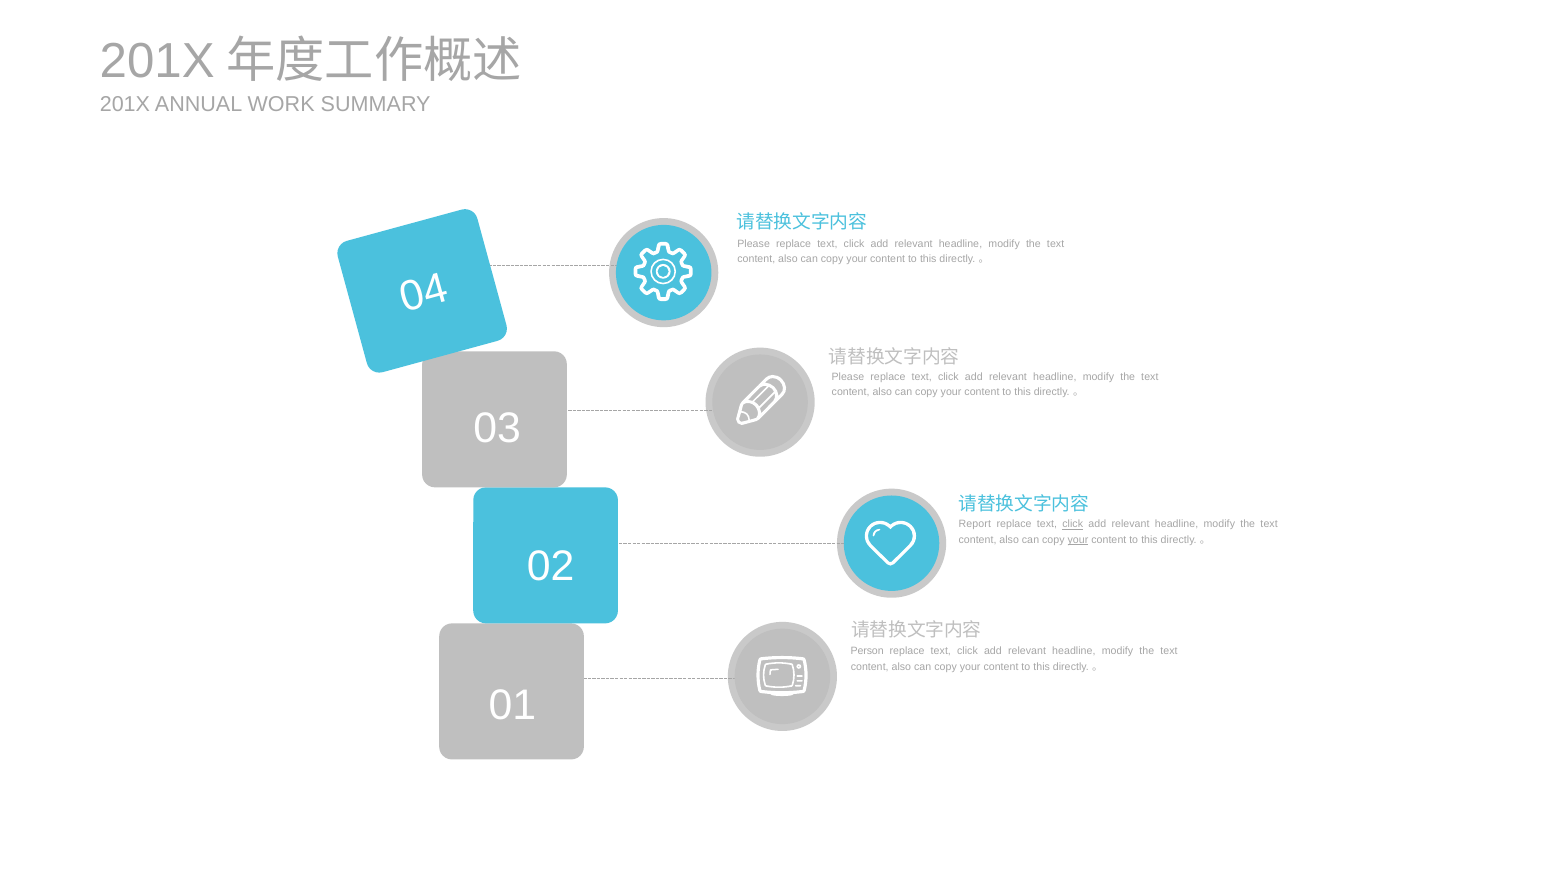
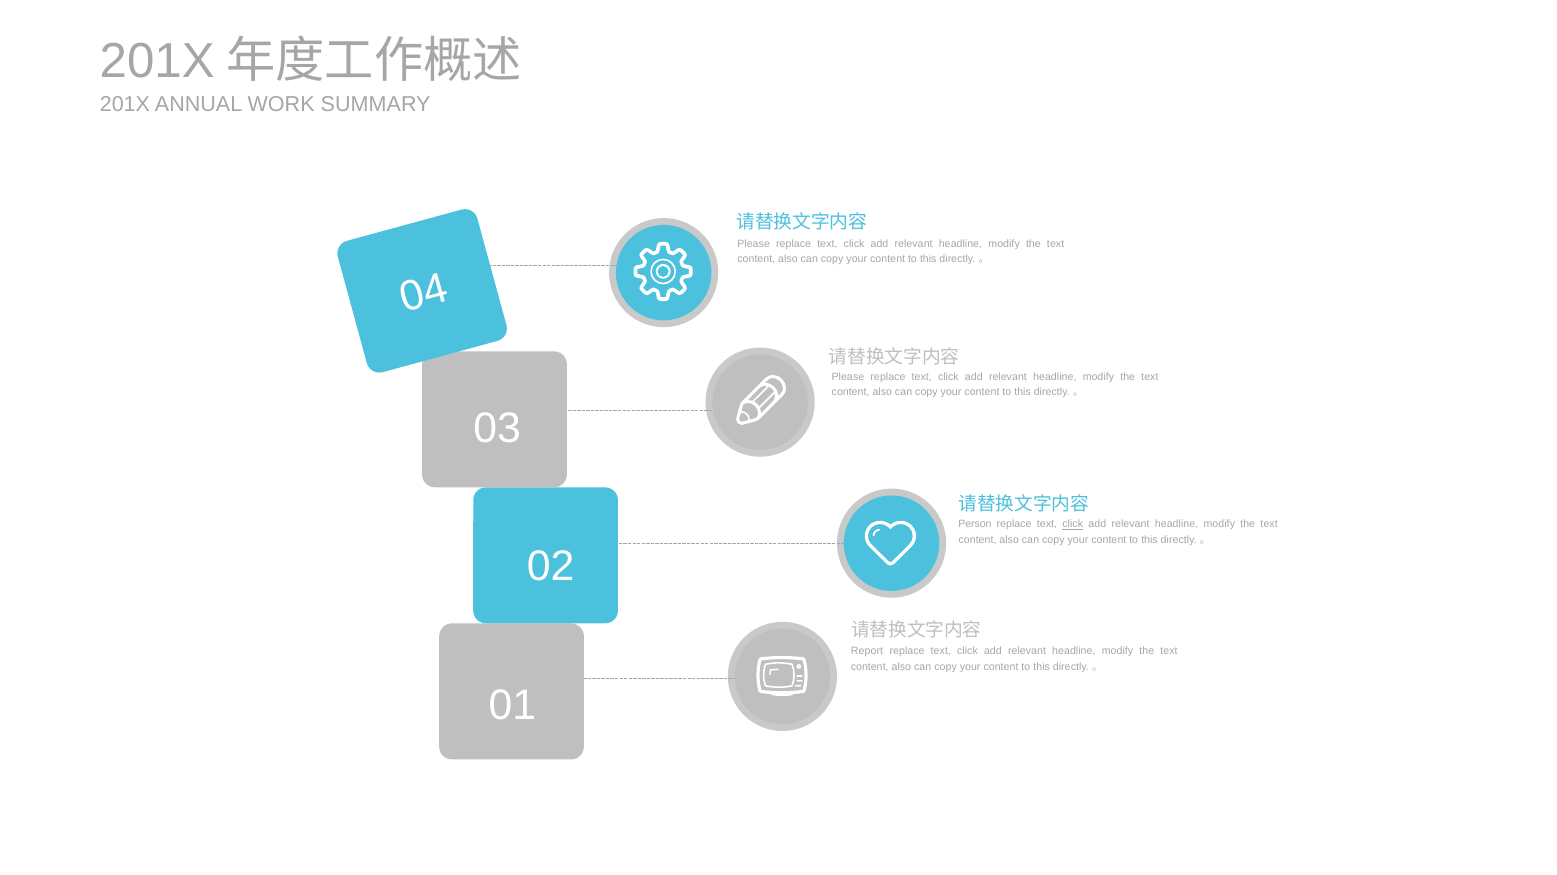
Report: Report -> Person
your at (1078, 540) underline: present -> none
Person: Person -> Report
